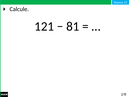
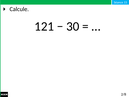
81: 81 -> 30
